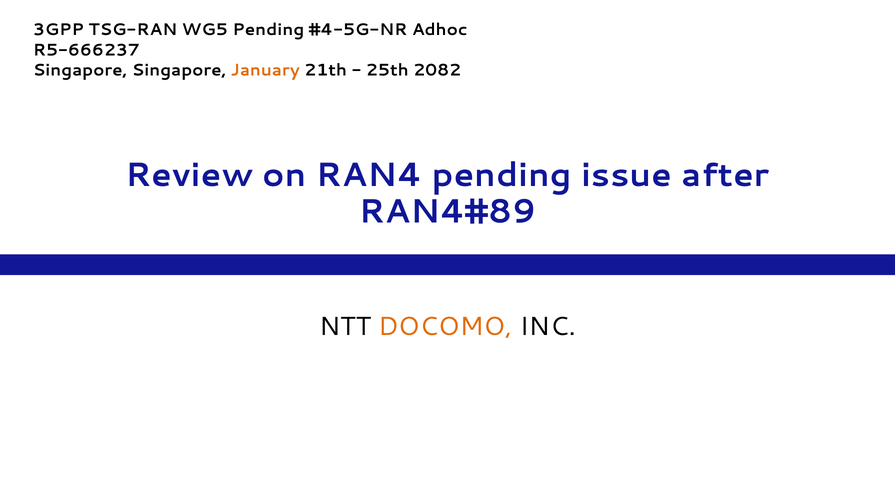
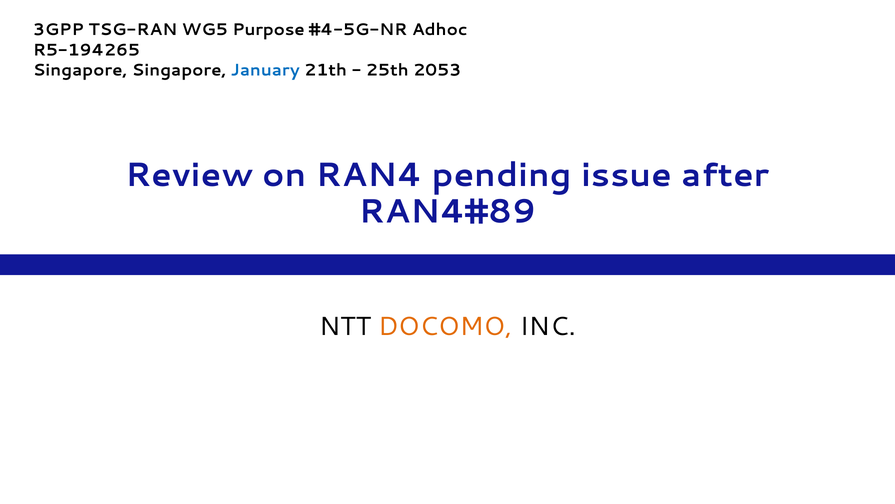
WG5 Pending: Pending -> Purpose
R5-666237: R5-666237 -> R5-194265
January colour: orange -> blue
2082: 2082 -> 2053
